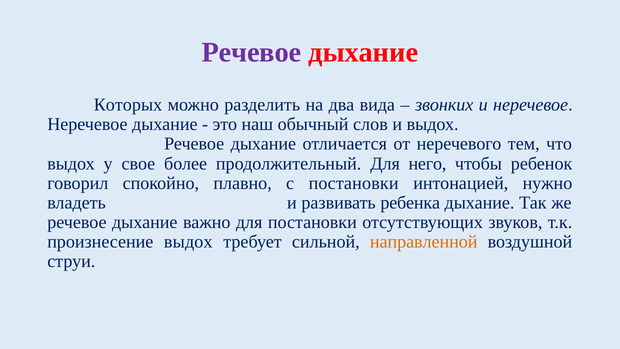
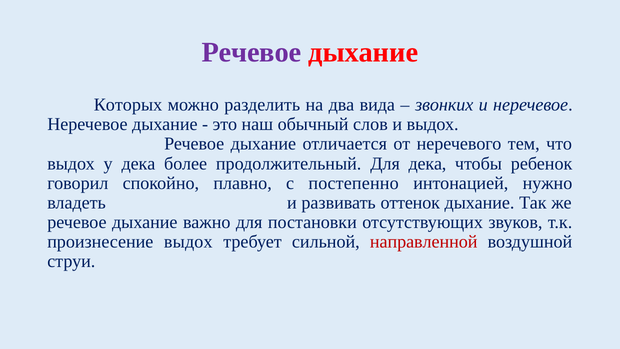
у свое: свое -> дека
Для него: него -> дека
с постановки: постановки -> постепенно
ребенка: ребенка -> оттенок
направленной colour: orange -> red
